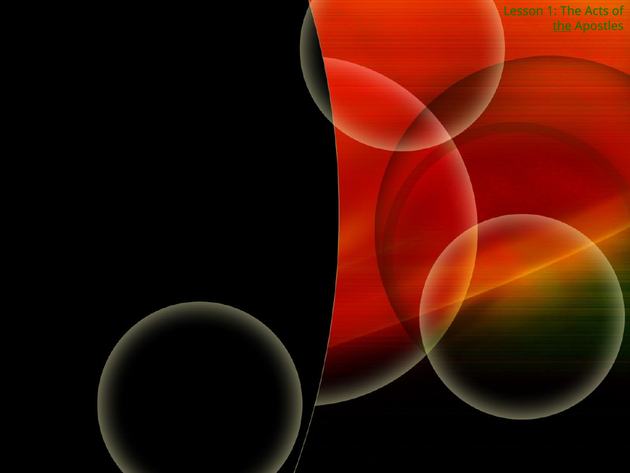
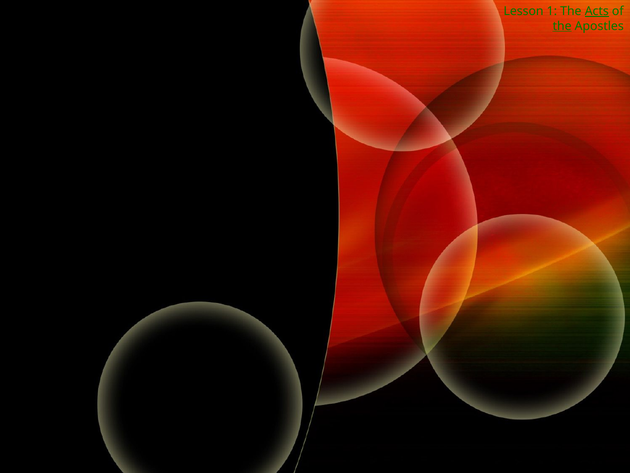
Acts underline: none -> present
